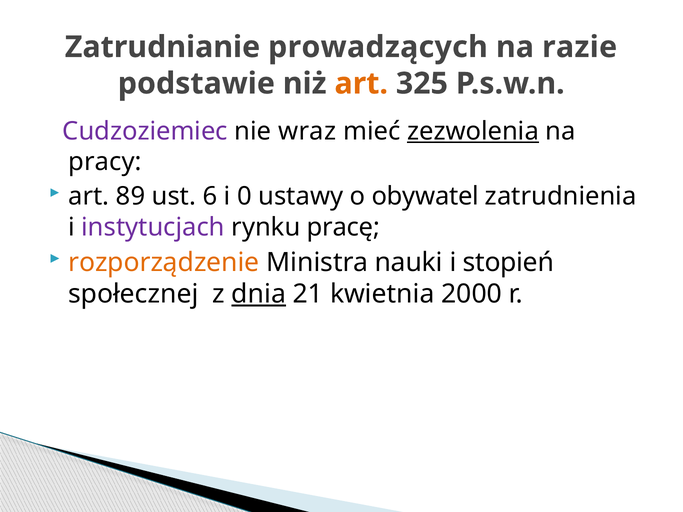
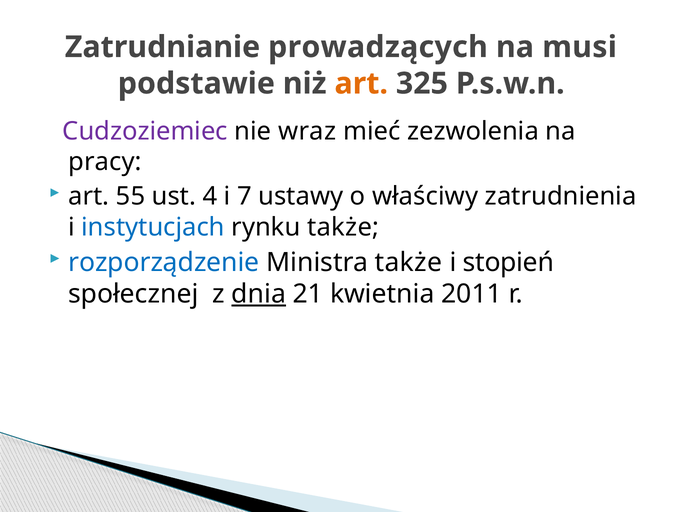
razie: razie -> musi
zezwolenia underline: present -> none
89: 89 -> 55
6: 6 -> 4
0: 0 -> 7
obywatel: obywatel -> właściwy
instytucjach colour: purple -> blue
rynku pracę: pracę -> także
rozporządzenie colour: orange -> blue
Ministra nauki: nauki -> także
2000: 2000 -> 2011
